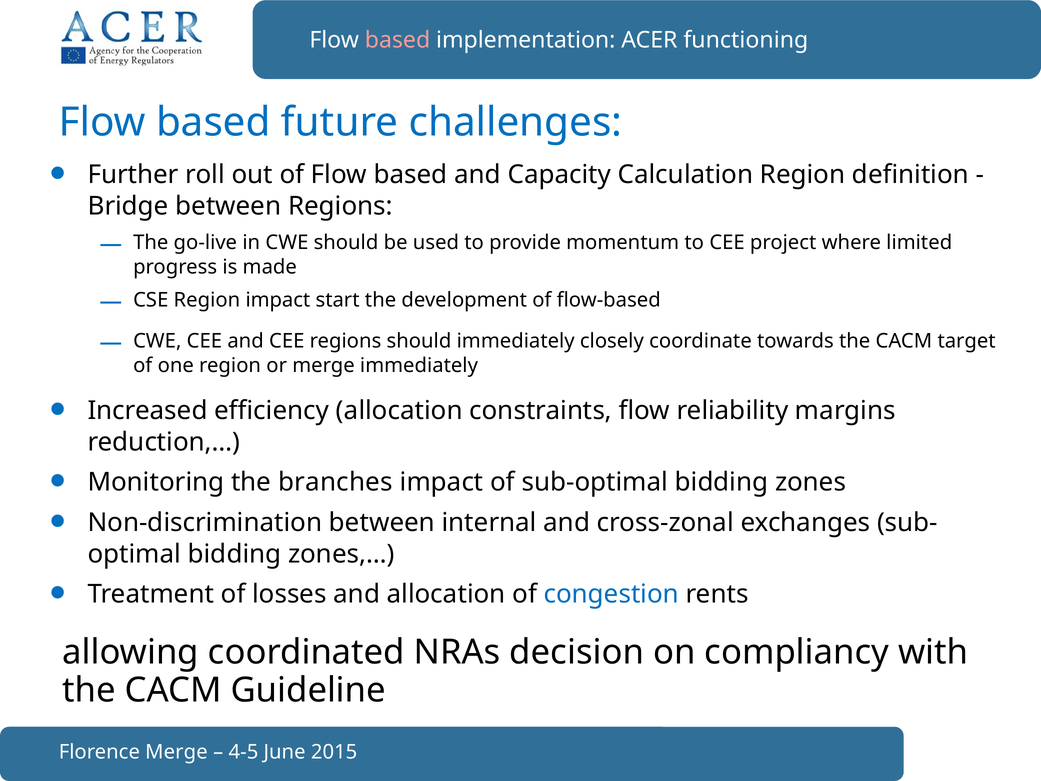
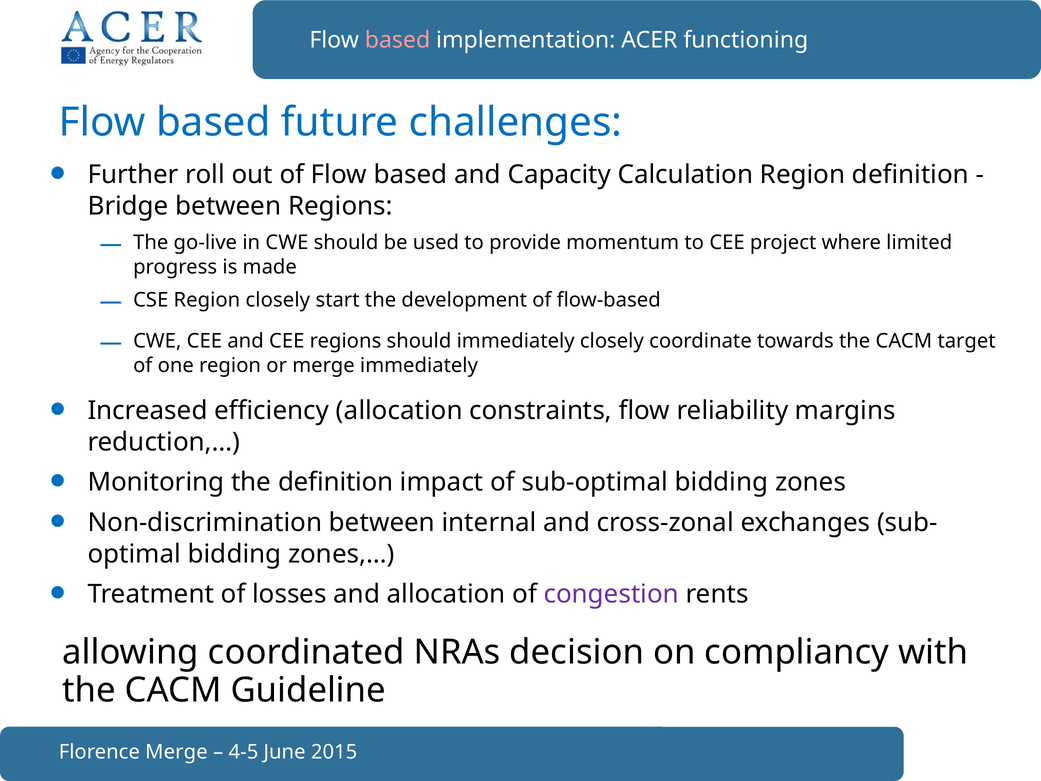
Region impact: impact -> closely
the branches: branches -> definition
congestion colour: blue -> purple
